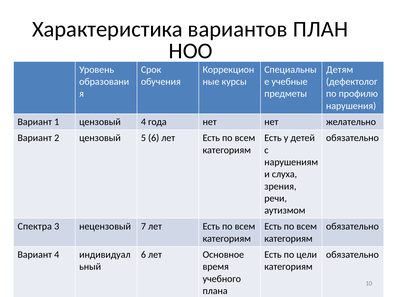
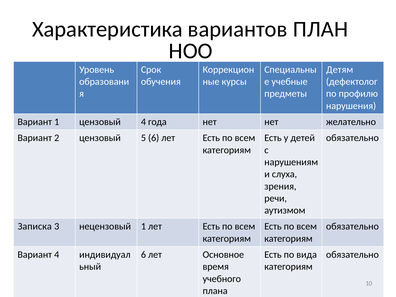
Спектра: Спектра -> Записка
нецензовый 7: 7 -> 1
цели: цели -> вида
